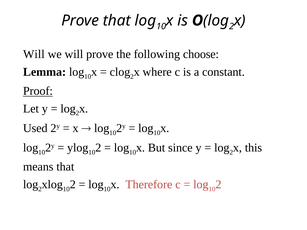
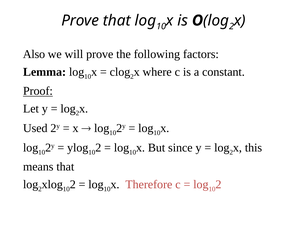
Will at (34, 54): Will -> Also
choose: choose -> factors
